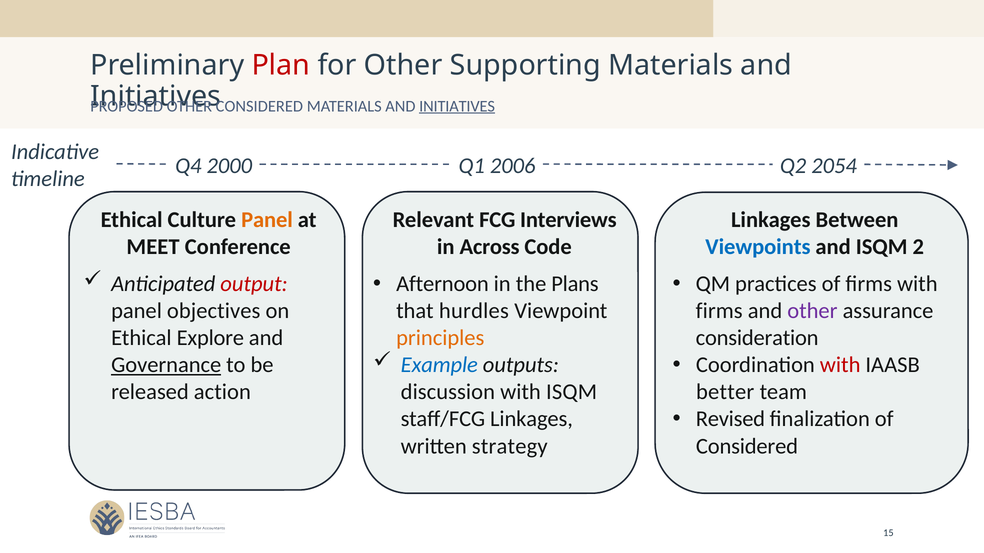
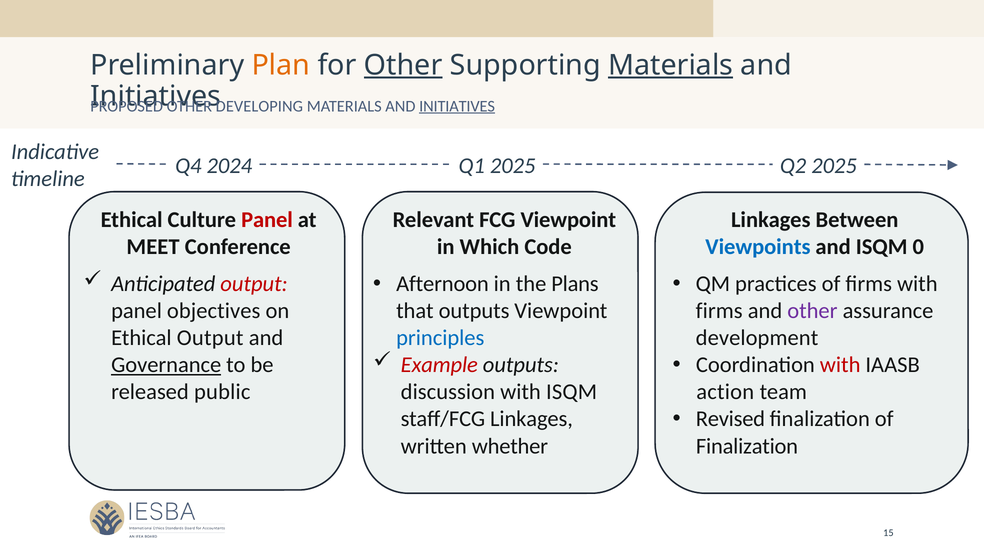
Plan colour: red -> orange
Other at (403, 65) underline: none -> present
Materials at (671, 65) underline: none -> present
CONSIDERED at (259, 106): CONSIDERED -> DEVELOPING
2000: 2000 -> 2024
Q1 2006: 2006 -> 2025
Q2 2054: 2054 -> 2025
Panel at (267, 220) colour: orange -> red
FCG Interviews: Interviews -> Viewpoint
Across: Across -> Which
2: 2 -> 0
that hurdles: hurdles -> outputs
Ethical Explore: Explore -> Output
principles colour: orange -> blue
consideration: consideration -> development
Example colour: blue -> red
action: action -> public
better: better -> action
strategy: strategy -> whether
Considered at (747, 446): Considered -> Finalization
